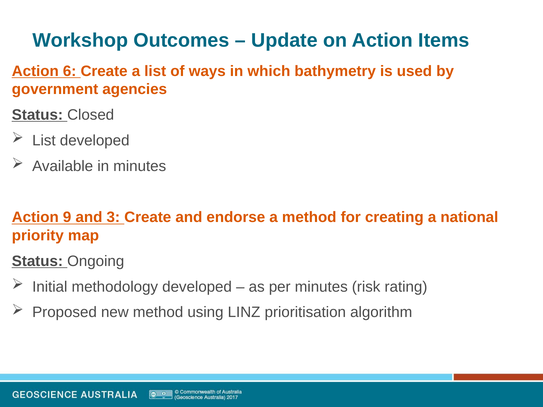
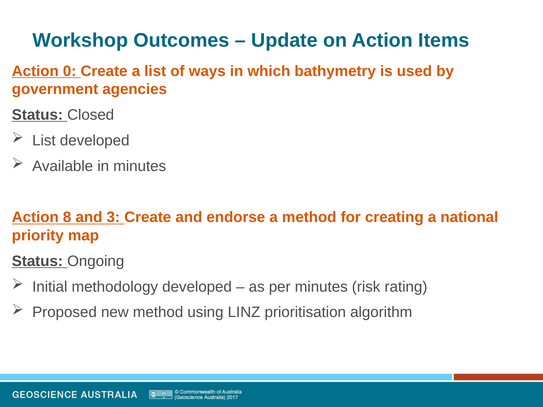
6: 6 -> 0
9: 9 -> 8
